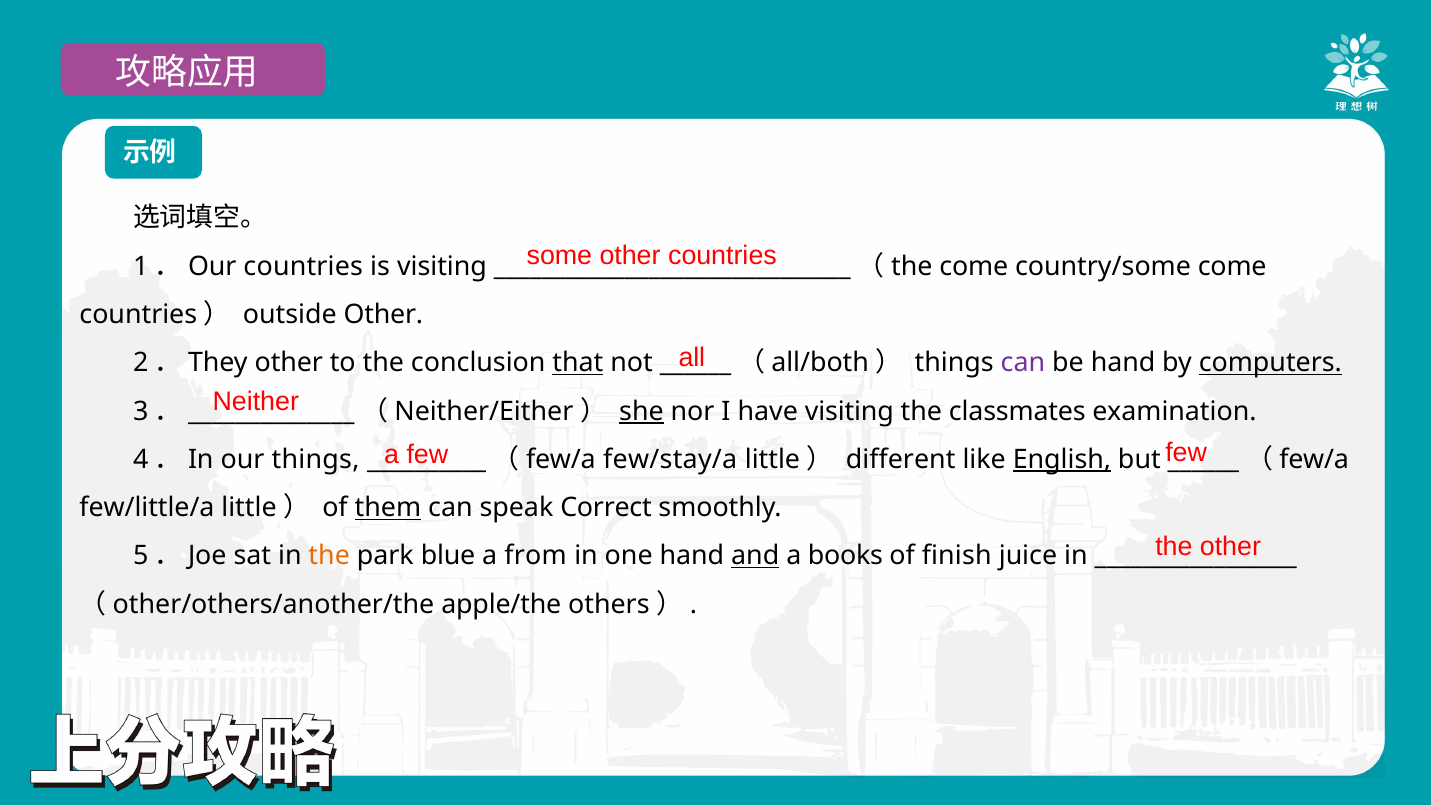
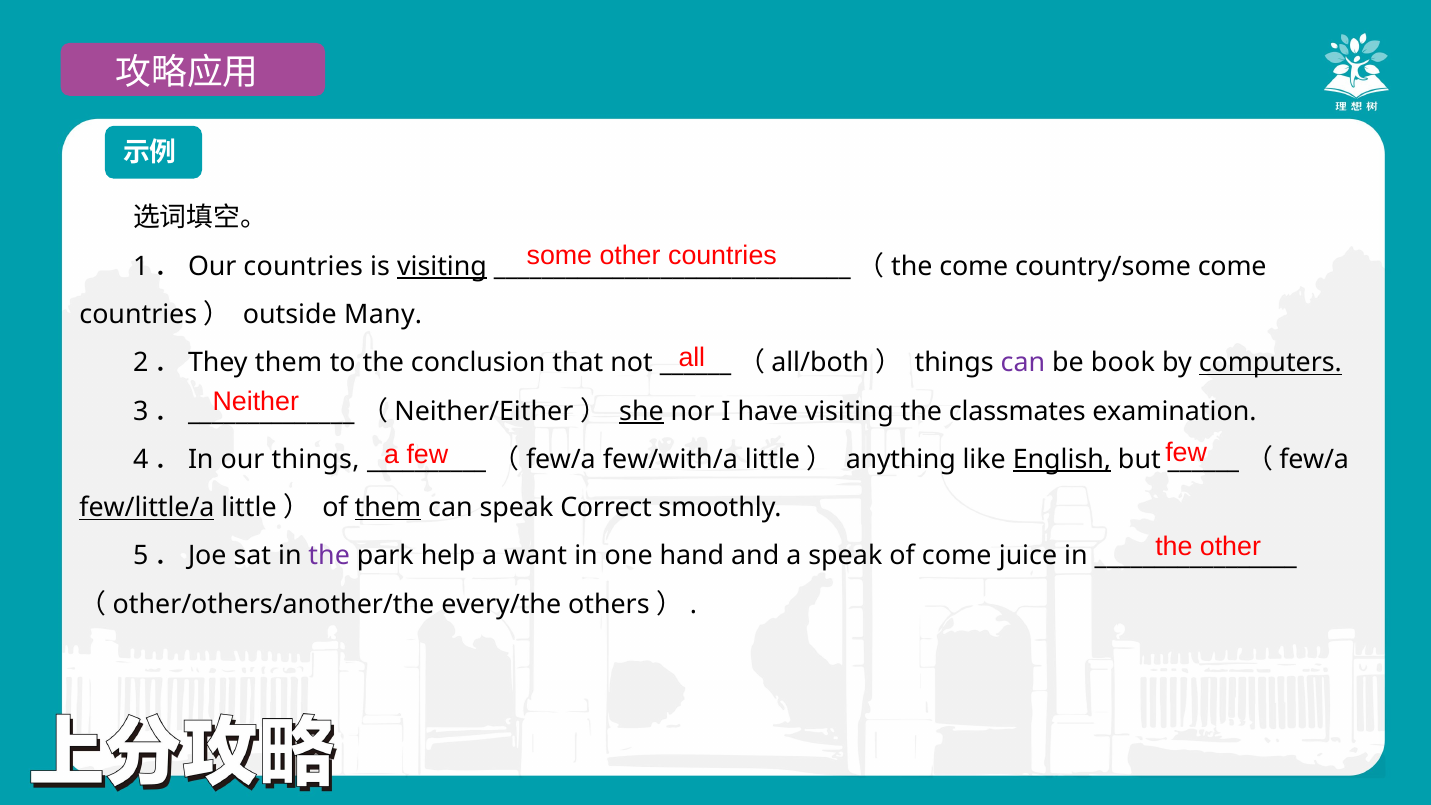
visiting at (442, 266) underline: none -> present
outside Other: Other -> Many
2．They other: other -> them
that underline: present -> none
be hand: hand -> book
few/stay/a: few/stay/a -> few/with/a
different: different -> anything
few/little/a underline: none -> present
the at (329, 556) colour: orange -> purple
blue: blue -> help
from: from -> want
and underline: present -> none
a books: books -> speak
of finish: finish -> come
apple/the: apple/the -> every/the
